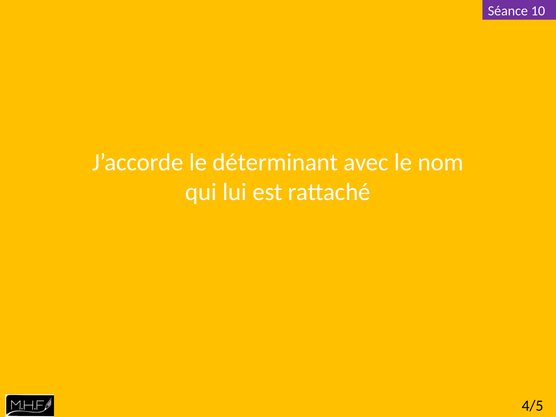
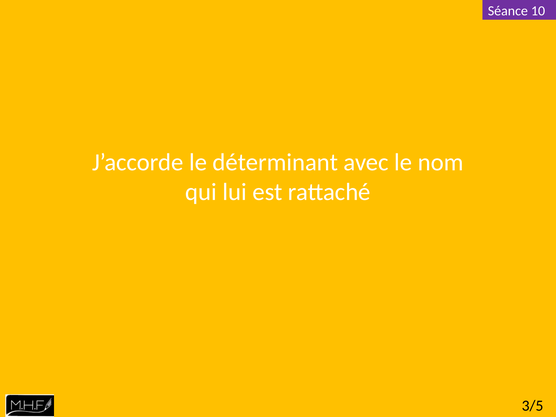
4/5: 4/5 -> 3/5
